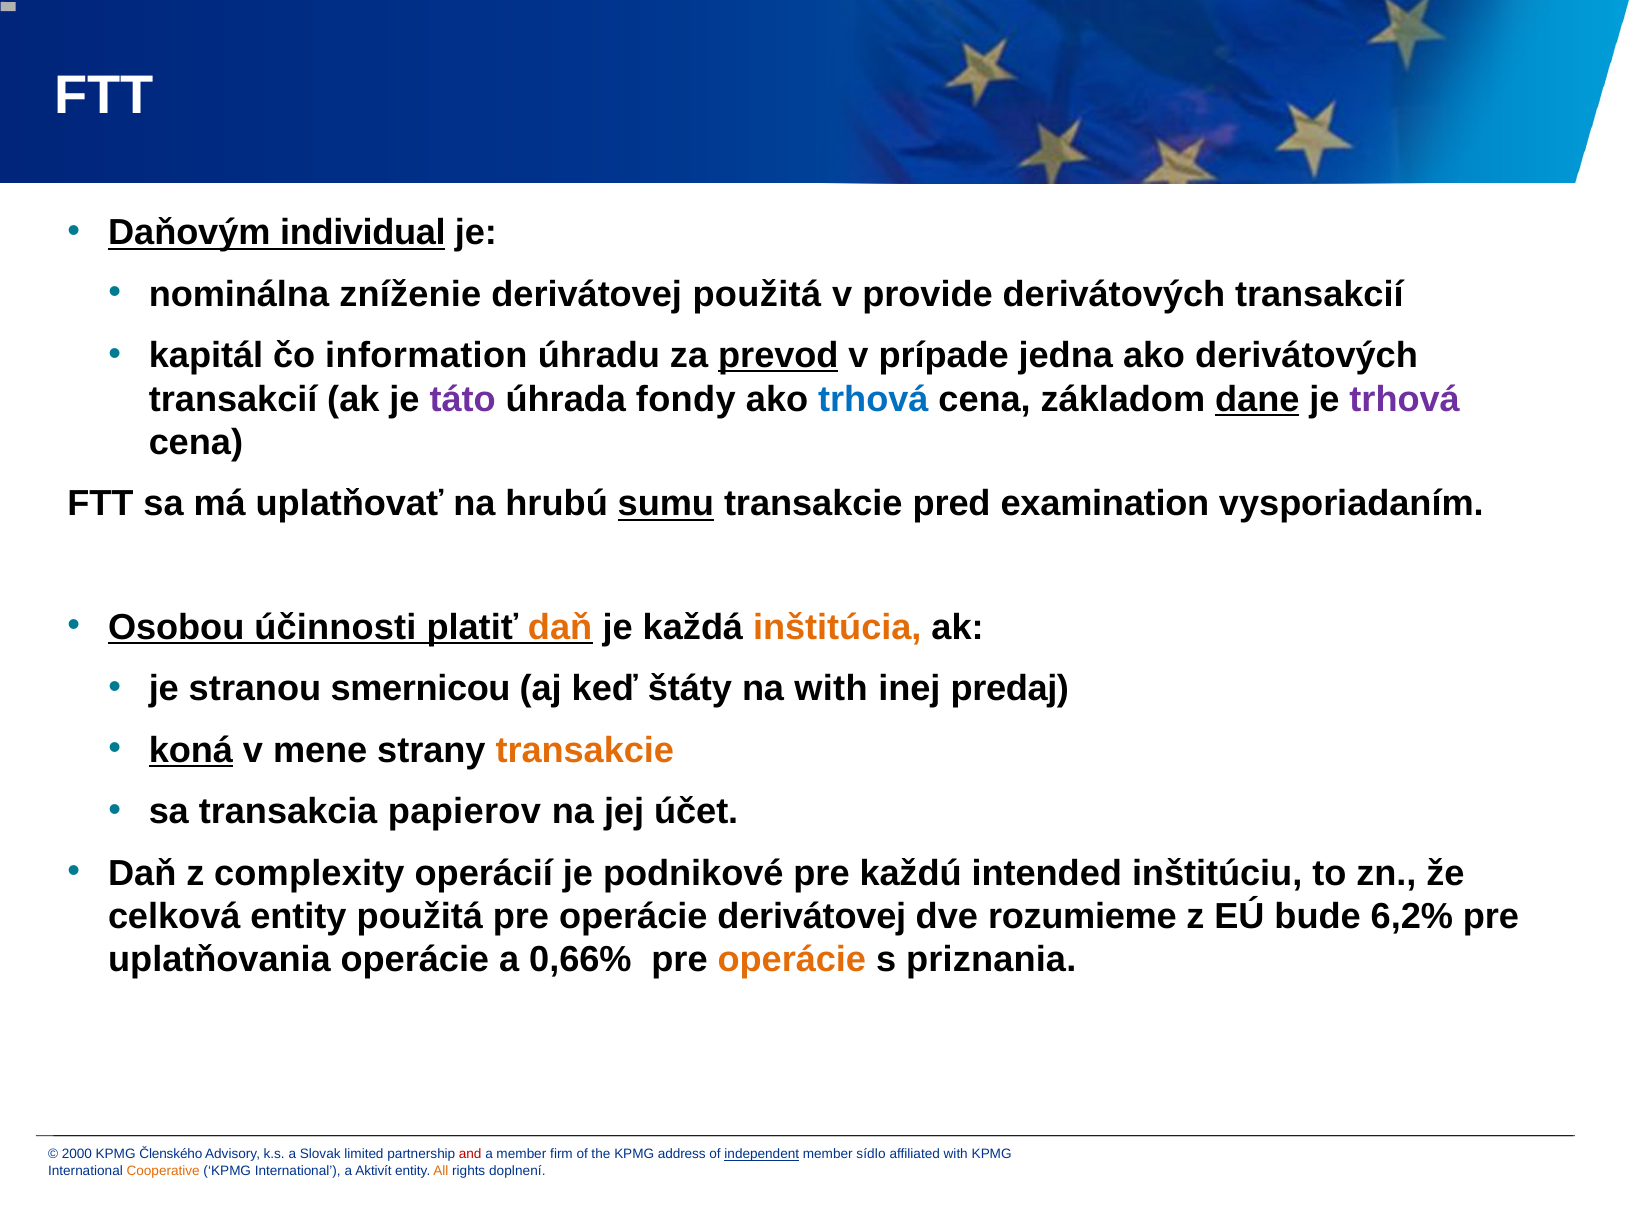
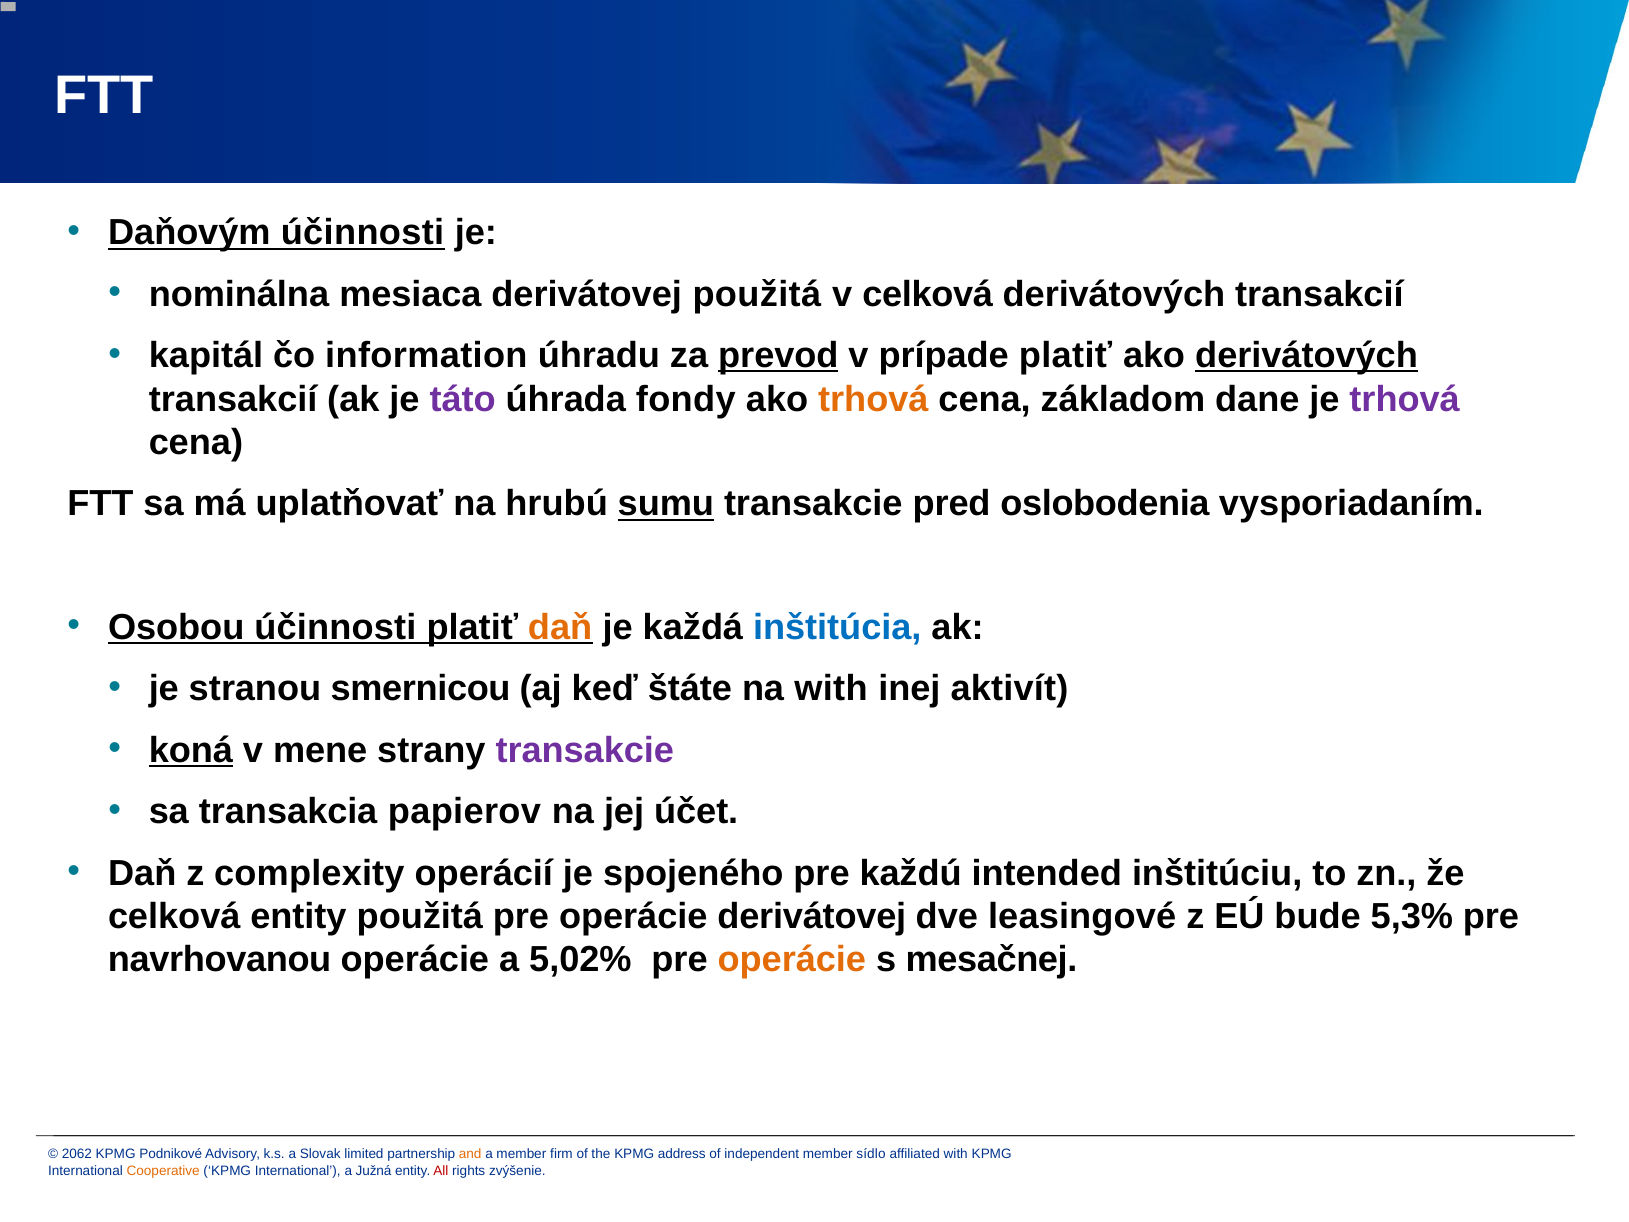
Daňovým individual: individual -> účinnosti
zníženie: zníženie -> mesiaca
v provide: provide -> celková
prípade jedna: jedna -> platiť
derivátových at (1307, 356) underline: none -> present
trhová at (873, 399) colour: blue -> orange
dane at (1257, 399) underline: present -> none
examination: examination -> oslobodenia
inštitúcia at (837, 627) colour: orange -> blue
štáty: štáty -> štáte
predaj: predaj -> aktivít
transakcie at (585, 750) colour: orange -> purple
podnikové: podnikové -> spojeného
rozumieme: rozumieme -> leasingové
6,2%: 6,2% -> 5,3%
uplatňovania: uplatňovania -> navrhovanou
0,66%: 0,66% -> 5,02%
priznania: priznania -> mesačnej
2000: 2000 -> 2062
Členského: Členského -> Podnikové
and colour: red -> orange
independent underline: present -> none
Aktivít: Aktivít -> Južná
All colour: orange -> red
doplnení: doplnení -> zvýšenie
